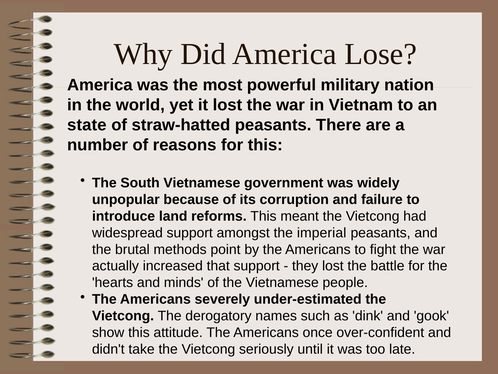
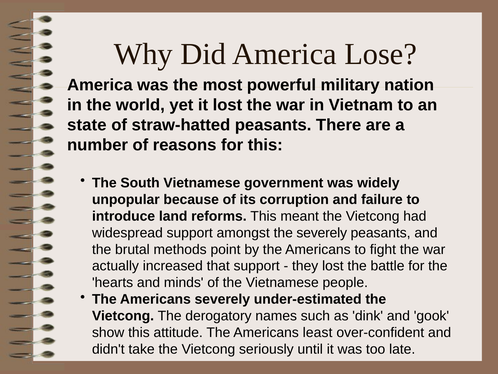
the imperial: imperial -> severely
once: once -> least
